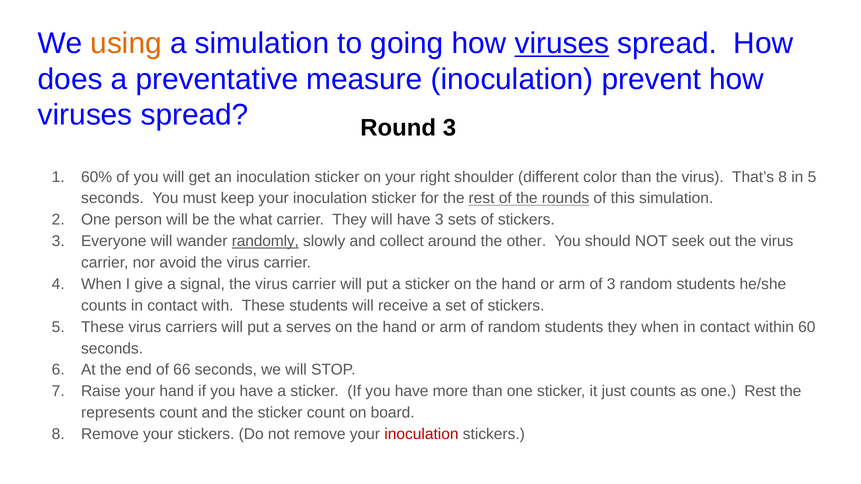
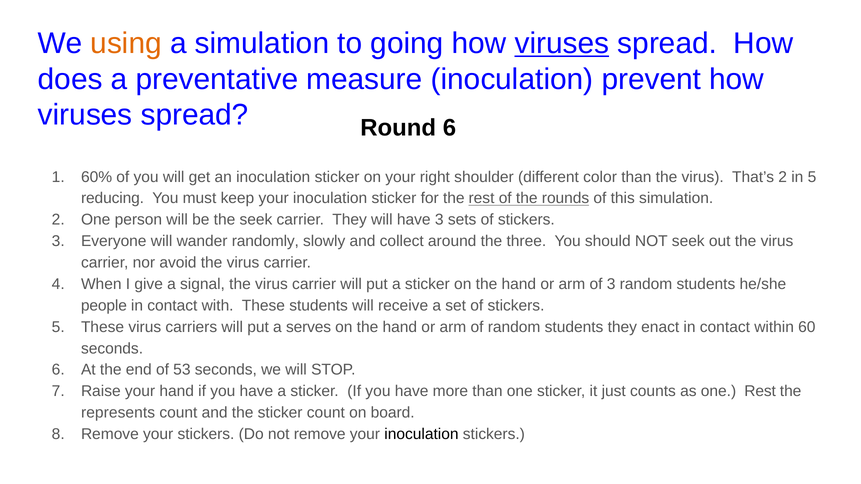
Round 3: 3 -> 6
That’s 8: 8 -> 2
seconds at (112, 198): seconds -> reducing
the what: what -> seek
randomly underline: present -> none
other: other -> three
counts at (104, 306): counts -> people
they when: when -> enact
66: 66 -> 53
inoculation at (421, 434) colour: red -> black
